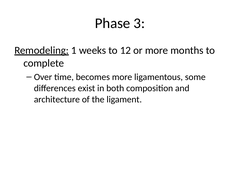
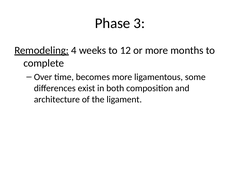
1: 1 -> 4
